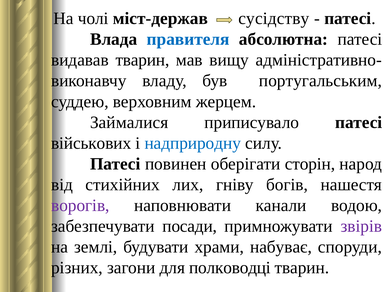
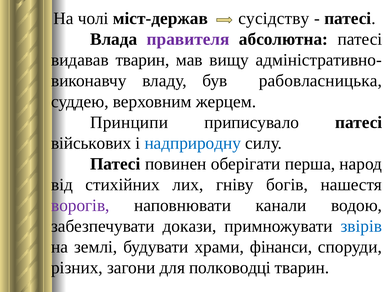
правителя colour: blue -> purple
португальським: португальським -> рабовласницька
Займалися: Займалися -> Принципи
сторін: сторін -> перша
посади: посади -> докази
звірів colour: purple -> blue
набуває: набуває -> фінанси
